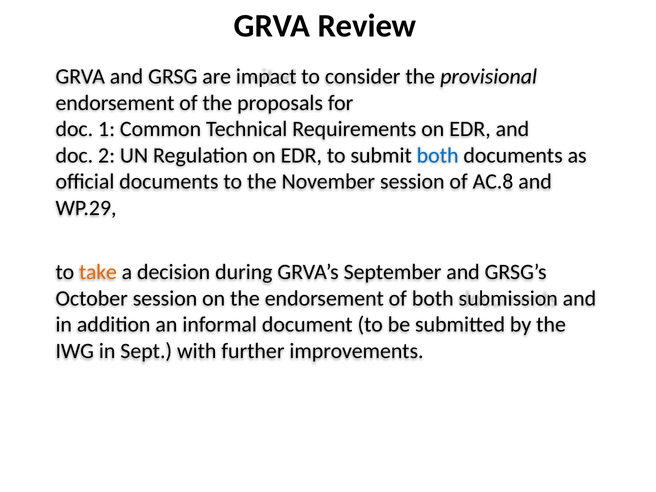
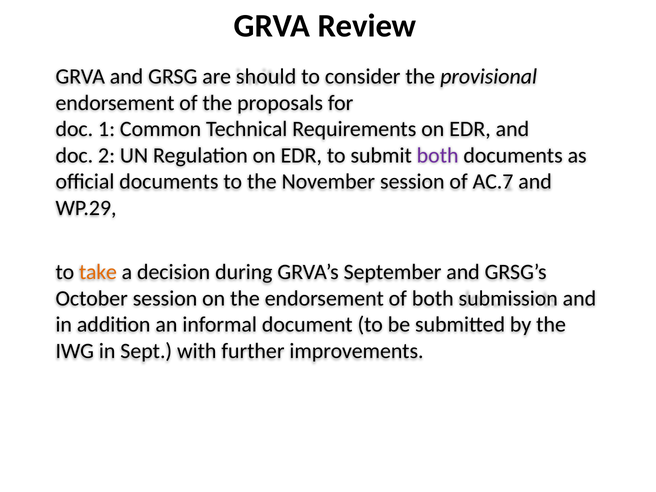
impact: impact -> should
both at (438, 155) colour: blue -> purple
AC.8: AC.8 -> AC.7
